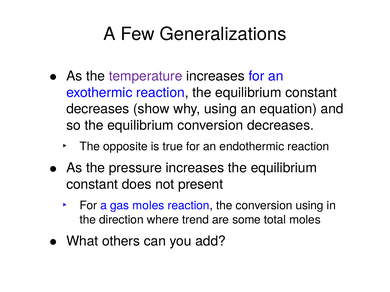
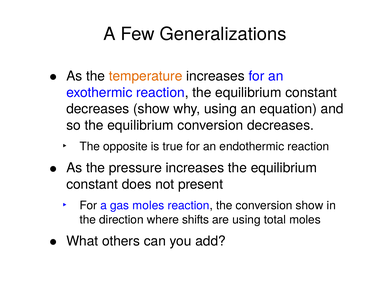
temperature colour: purple -> orange
conversion using: using -> show
trend: trend -> shifts
are some: some -> using
